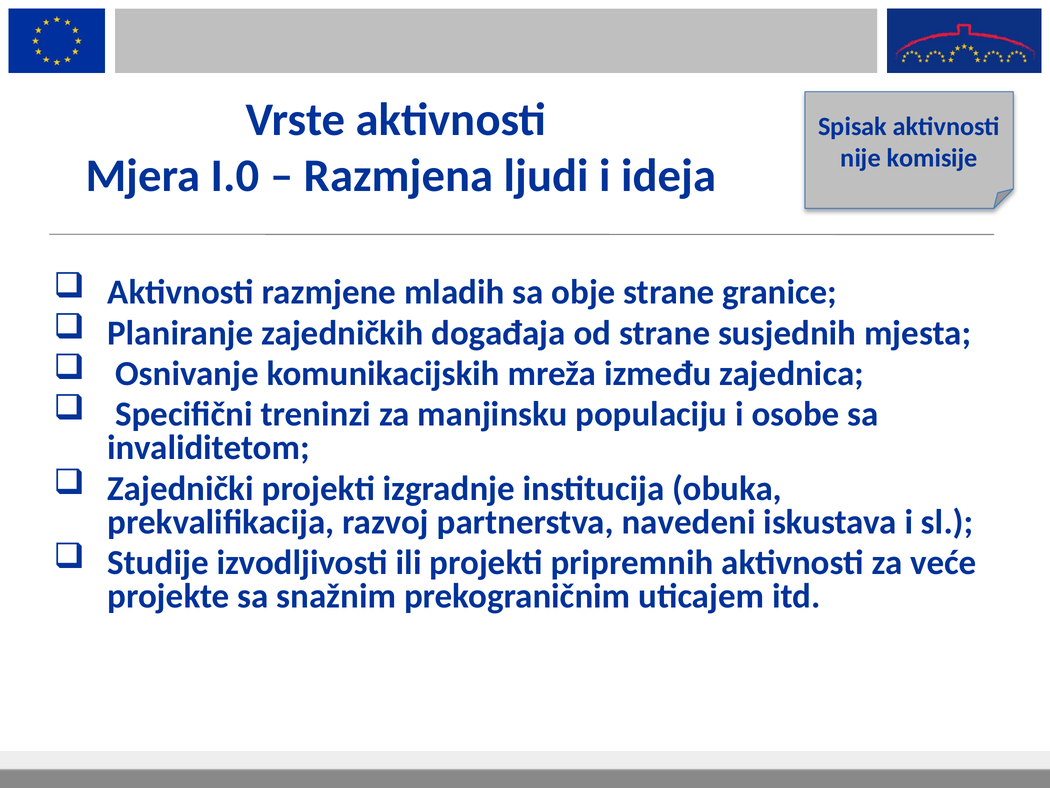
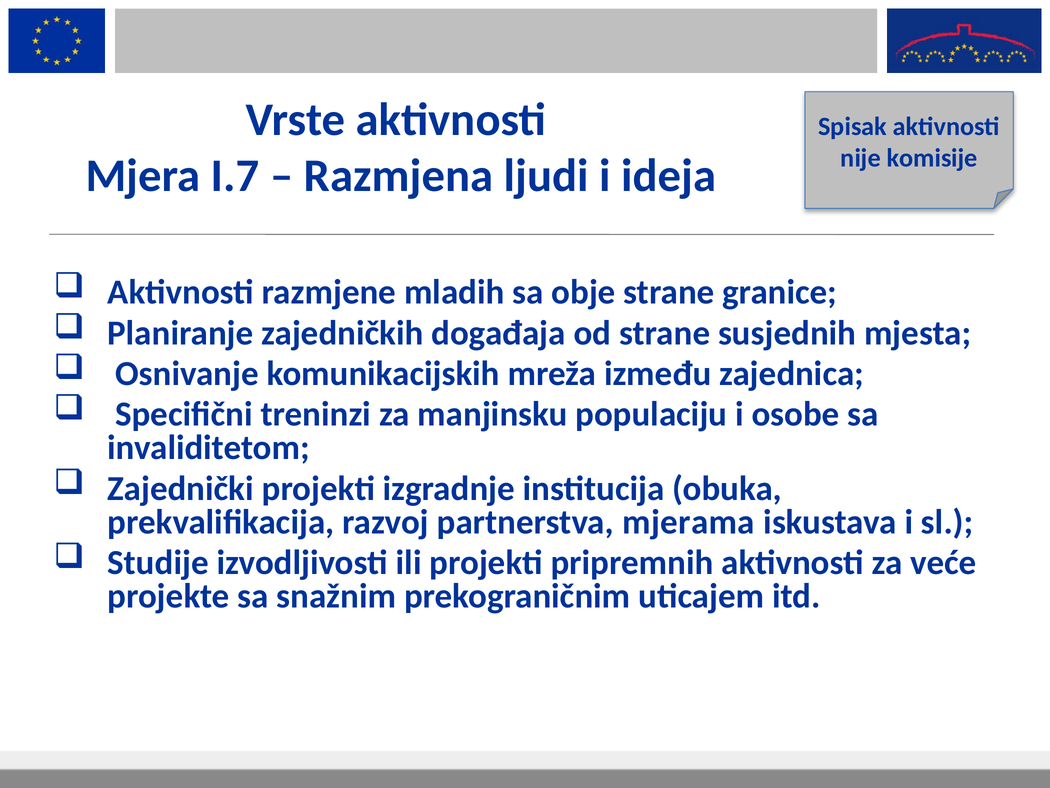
I.0: I.0 -> I.7
navedeni: navedeni -> mjerama
